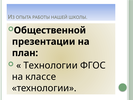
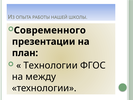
Общественной: Общественной -> Современного
классе: классе -> между
